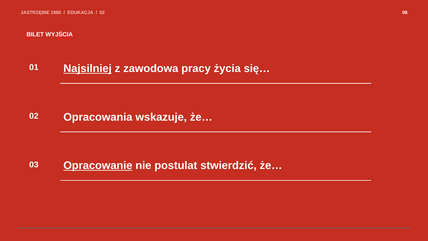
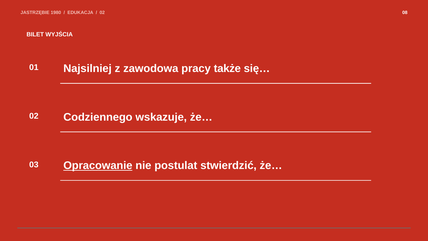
Najsilniej underline: present -> none
życia: życia -> także
Opracowania: Opracowania -> Codziennego
